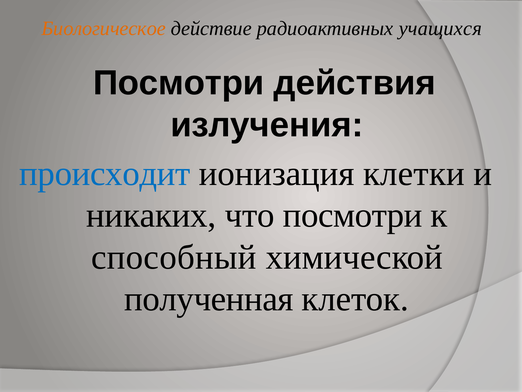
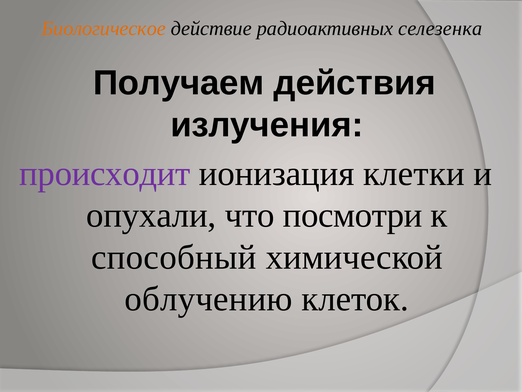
учащихся: учащихся -> селезенка
Посмотри at (179, 83): Посмотри -> Получаем
происходит colour: blue -> purple
никаких: никаких -> опухали
полученная: полученная -> облучению
